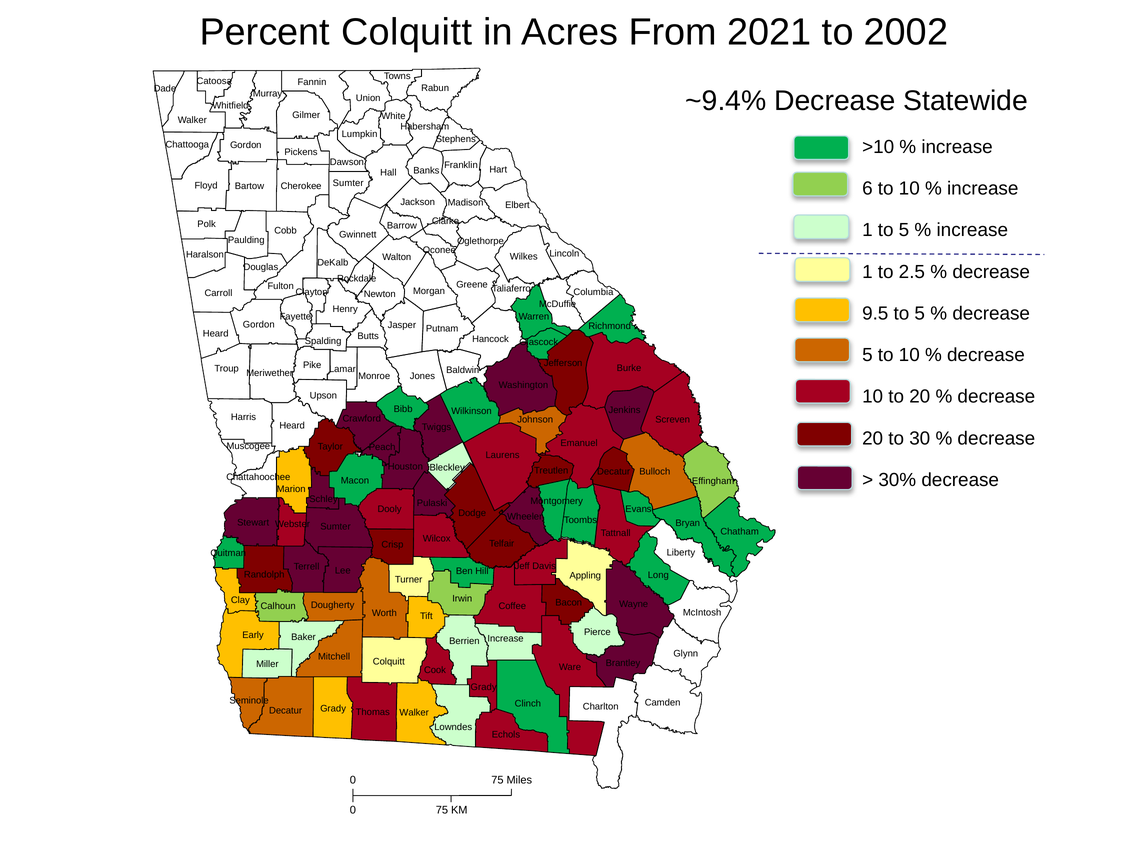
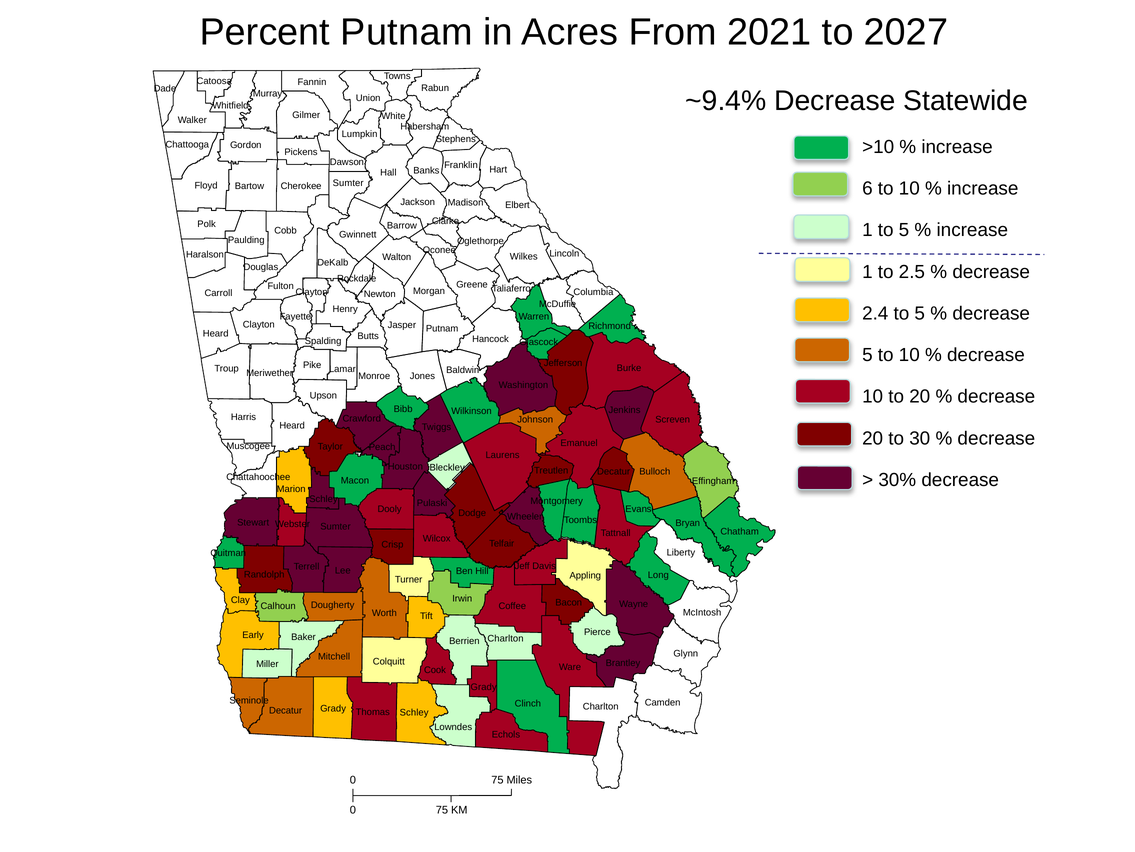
Percent Colquitt: Colquitt -> Putnam
2002: 2002 -> 2027
9.5: 9.5 -> 2.4
Gordon at (259, 324): Gordon -> Clayton
Increase at (506, 638): Increase -> Charlton
Thomas Walker: Walker -> Schley
